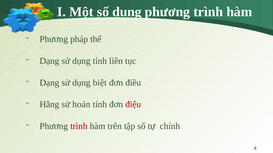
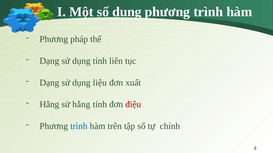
biệt: biệt -> liệu
điều: điều -> xuất
sử hoán: hoán -> hằng
trình at (79, 127) colour: red -> blue
